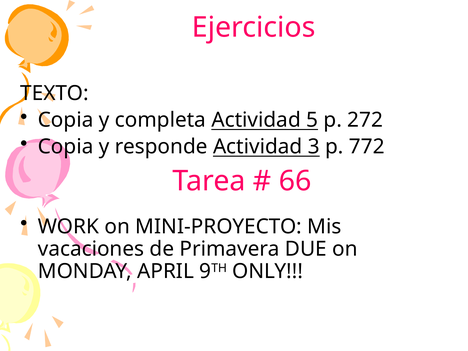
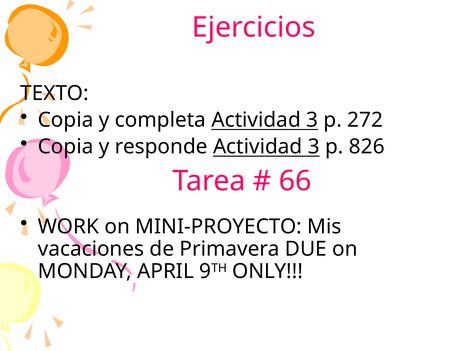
completa Actividad 5: 5 -> 3
772: 772 -> 826
